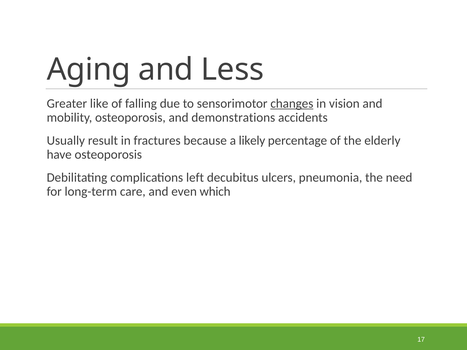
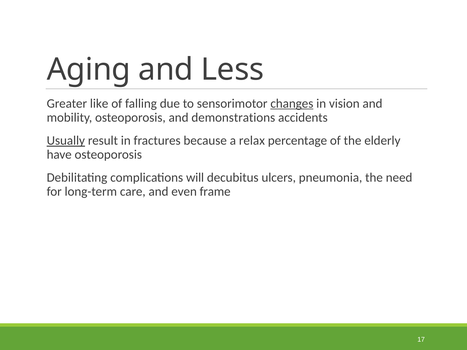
Usually underline: none -> present
likely: likely -> relax
left: left -> will
which: which -> frame
